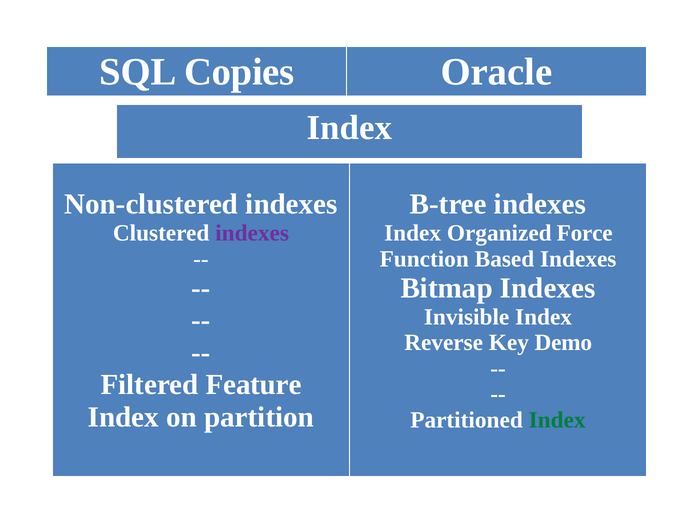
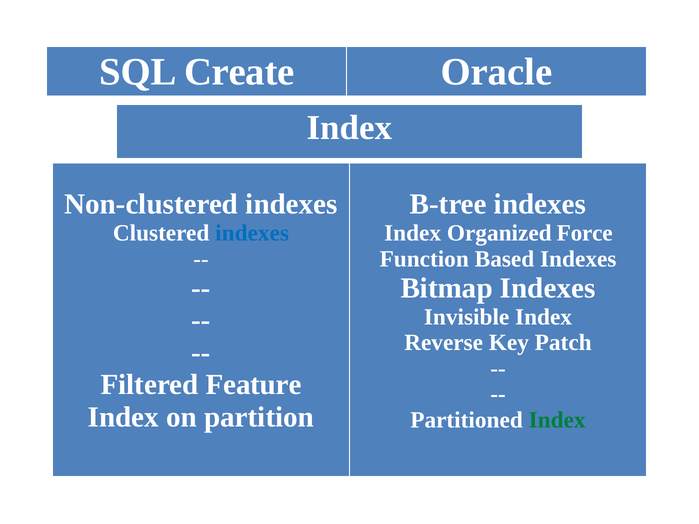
Copies: Copies -> Create
indexes at (252, 233) colour: purple -> blue
Demo: Demo -> Patch
